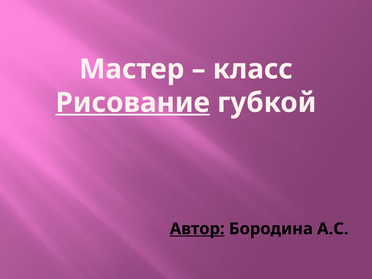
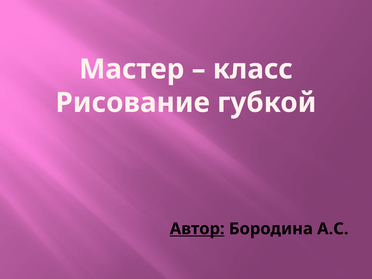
Рисование underline: present -> none
